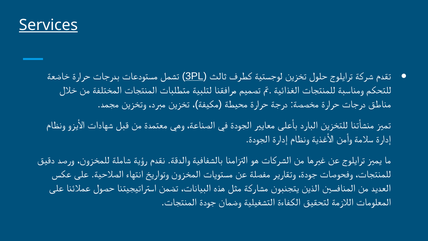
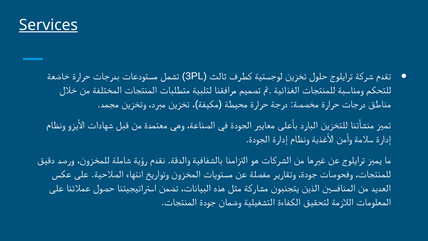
3PL underline: present -> none
